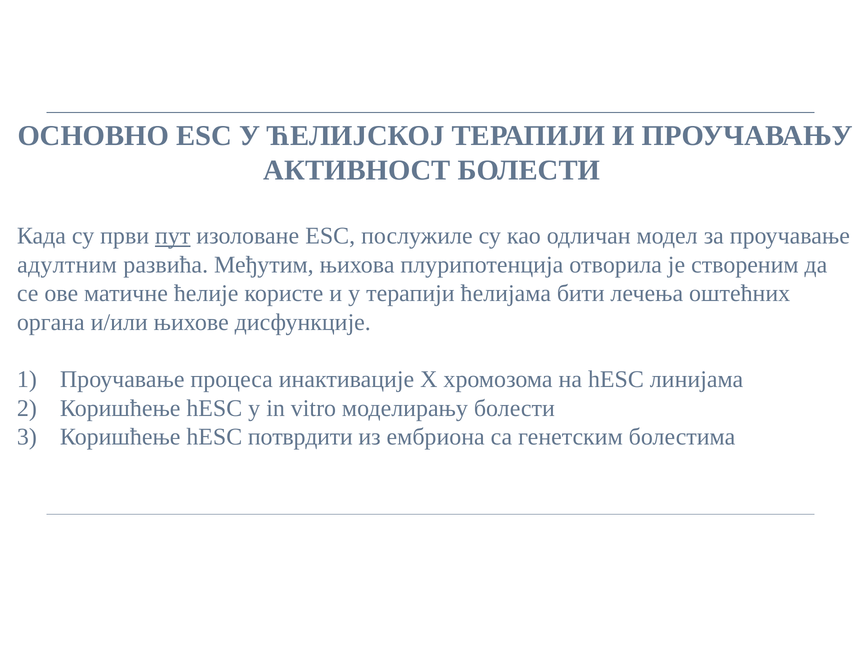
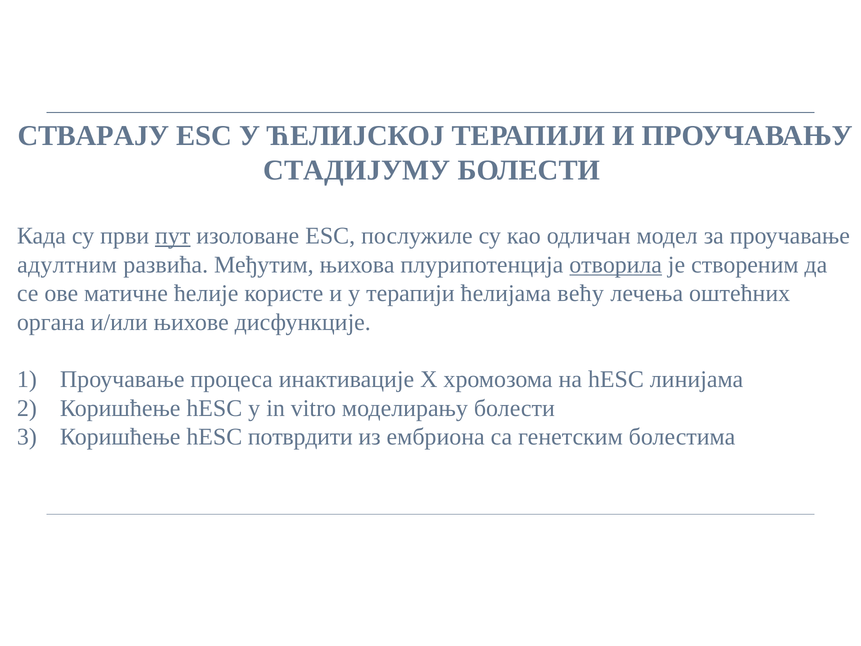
ОСНОВНО: ОСНОВНО -> СТВАРАЈУ
АКТИВНОСТ: АКТИВНОСТ -> СТАДИЈУМУ
отворила underline: none -> present
бити: бити -> већу
